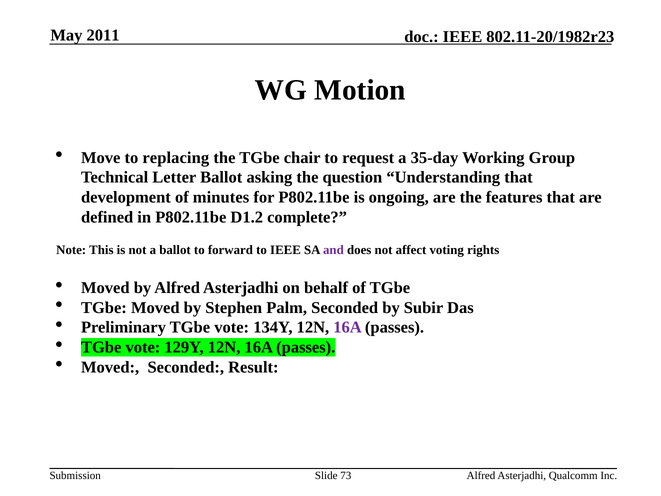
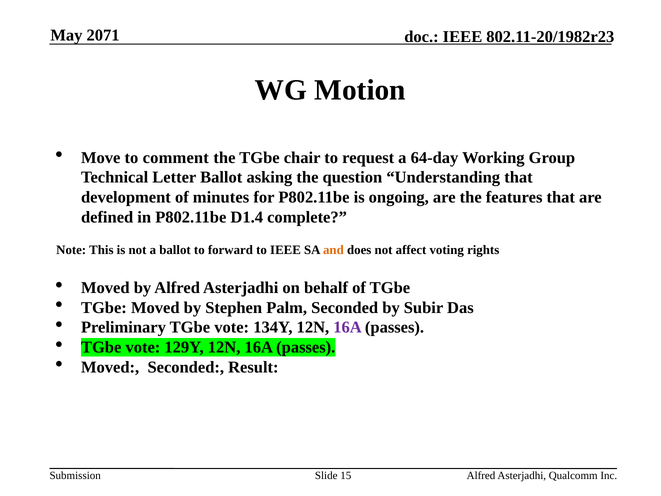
2011: 2011 -> 2071
replacing: replacing -> comment
35-day: 35-day -> 64-day
D1.2: D1.2 -> D1.4
and colour: purple -> orange
73: 73 -> 15
